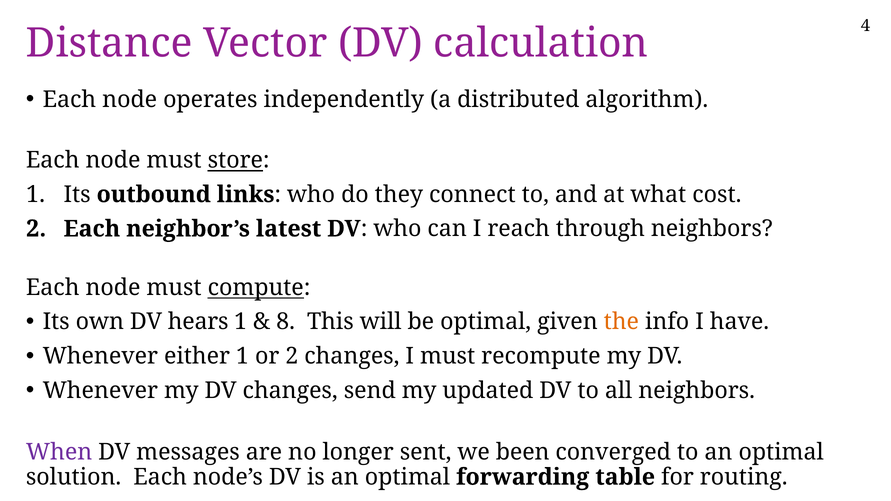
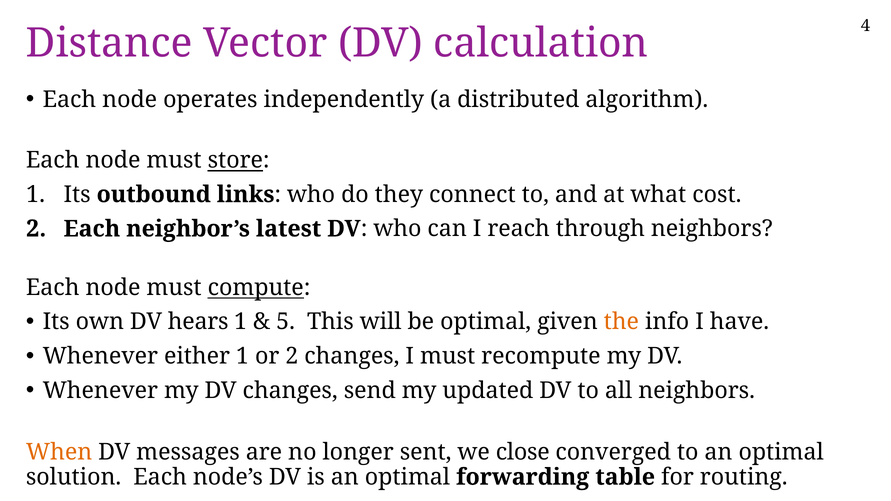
8: 8 -> 5
When colour: purple -> orange
been: been -> close
